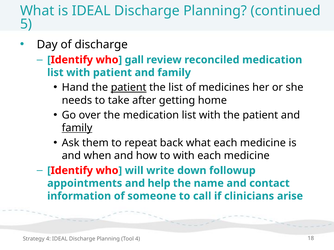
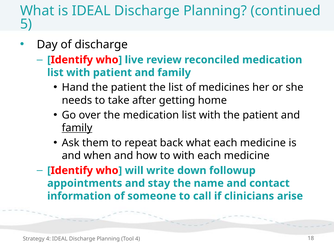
gall: gall -> live
patient at (129, 88) underline: present -> none
help: help -> stay
